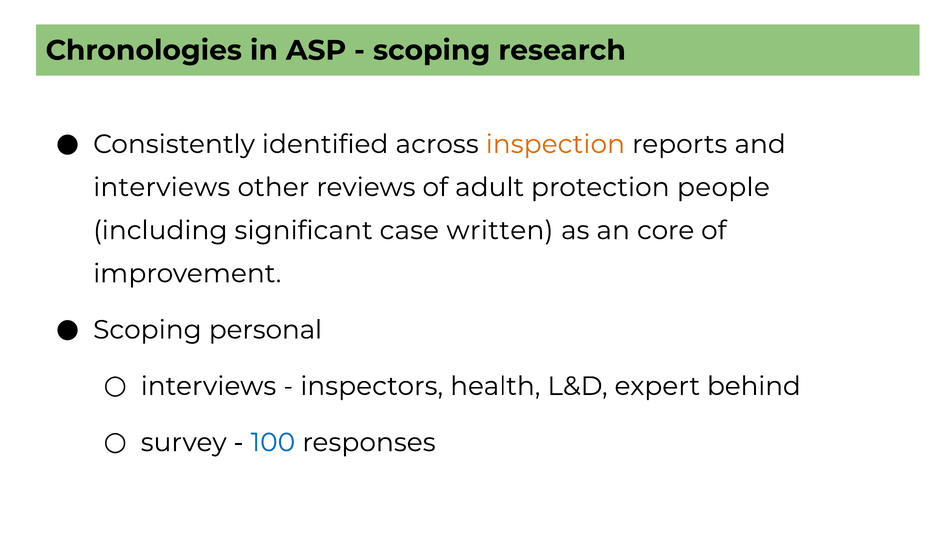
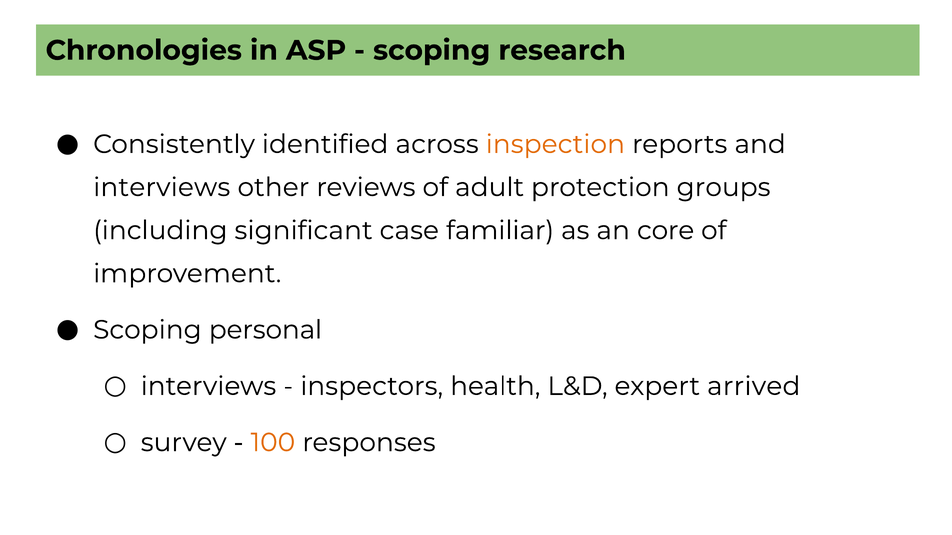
people: people -> groups
written: written -> familiar
behind: behind -> arrived
100 colour: blue -> orange
